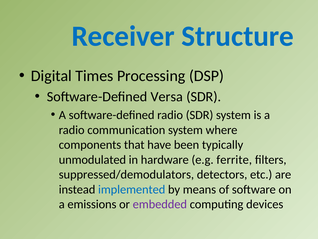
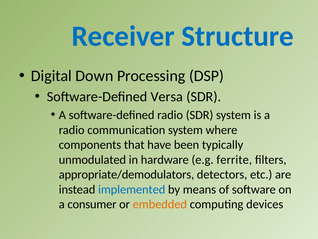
Times: Times -> Down
suppressed/demodulators: suppressed/demodulators -> appropriate/demodulators
emissions: emissions -> consumer
embedded colour: purple -> orange
